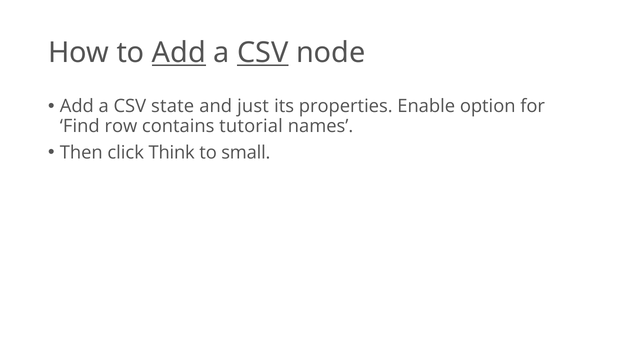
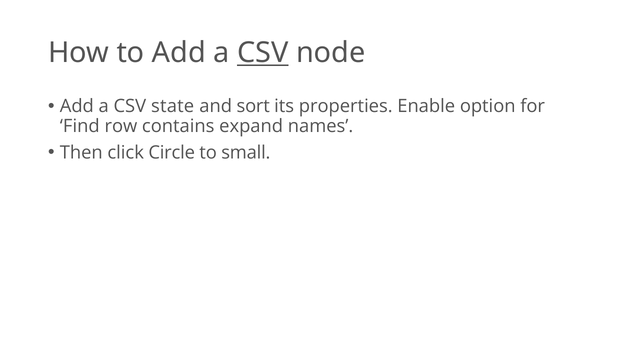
Add at (179, 53) underline: present -> none
just: just -> sort
tutorial: tutorial -> expand
Think: Think -> Circle
